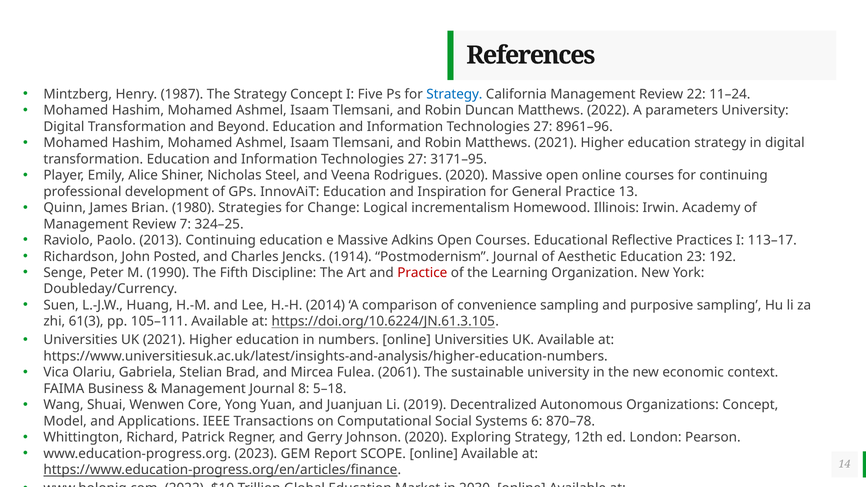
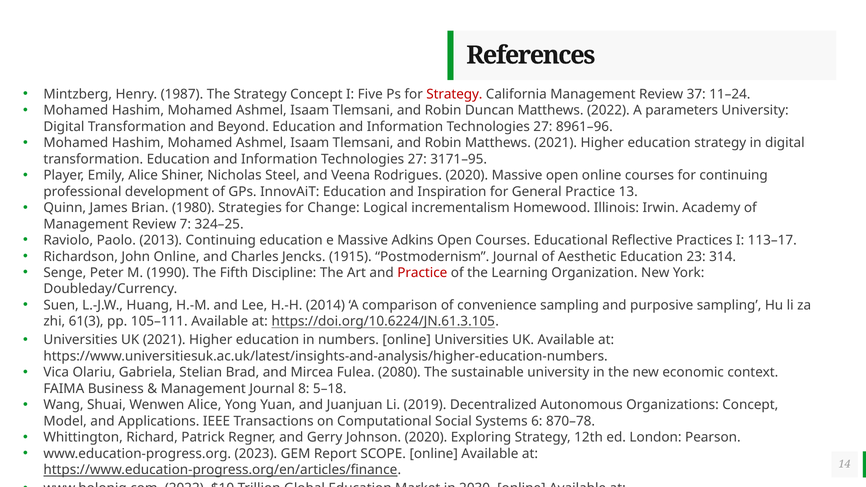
Strategy at (454, 94) colour: blue -> red
22: 22 -> 37
John Posted: Posted -> Online
1914: 1914 -> 1915
192: 192 -> 314
2061: 2061 -> 2080
Wenwen Core: Core -> Alice
